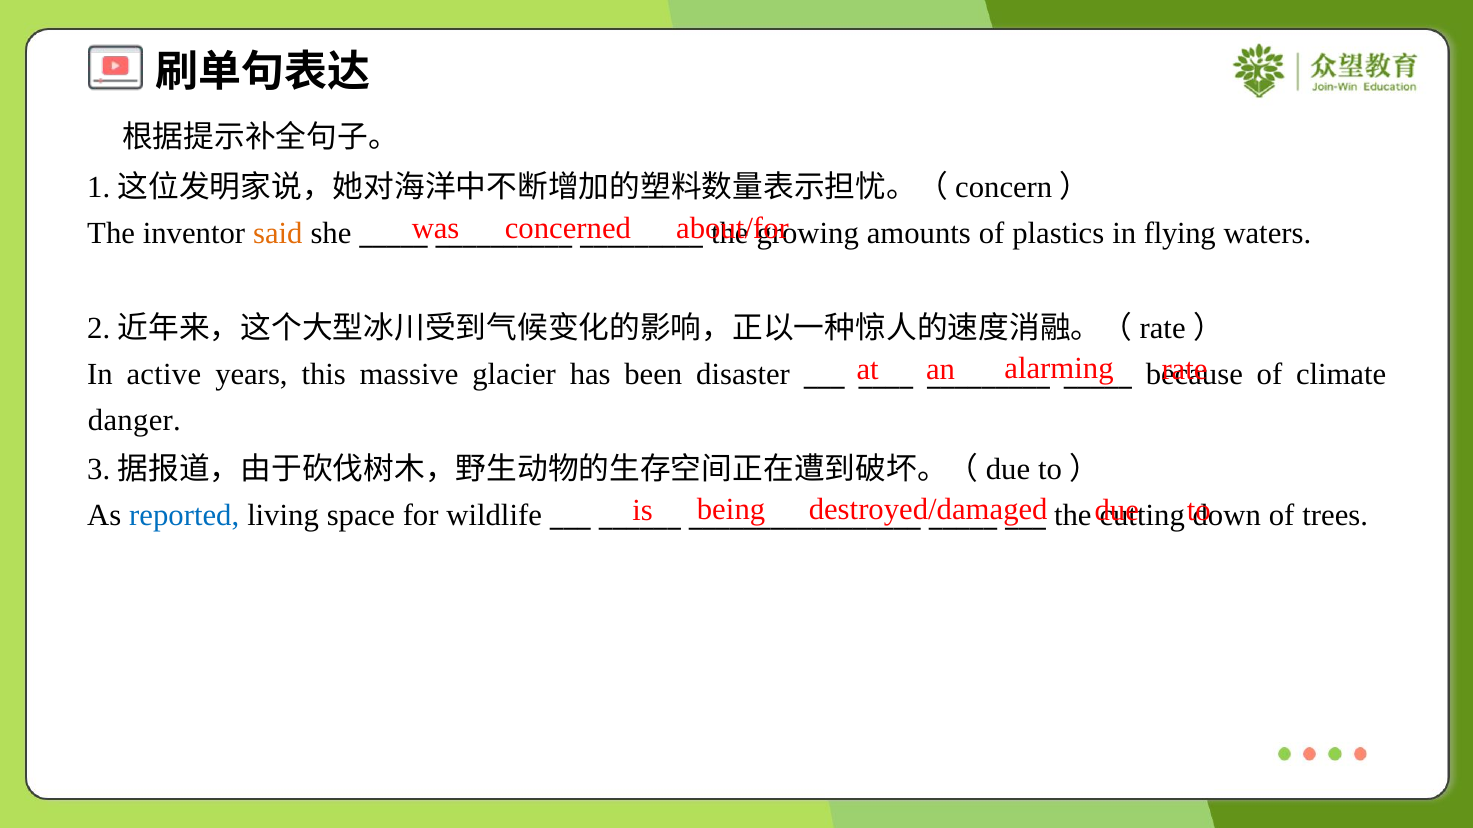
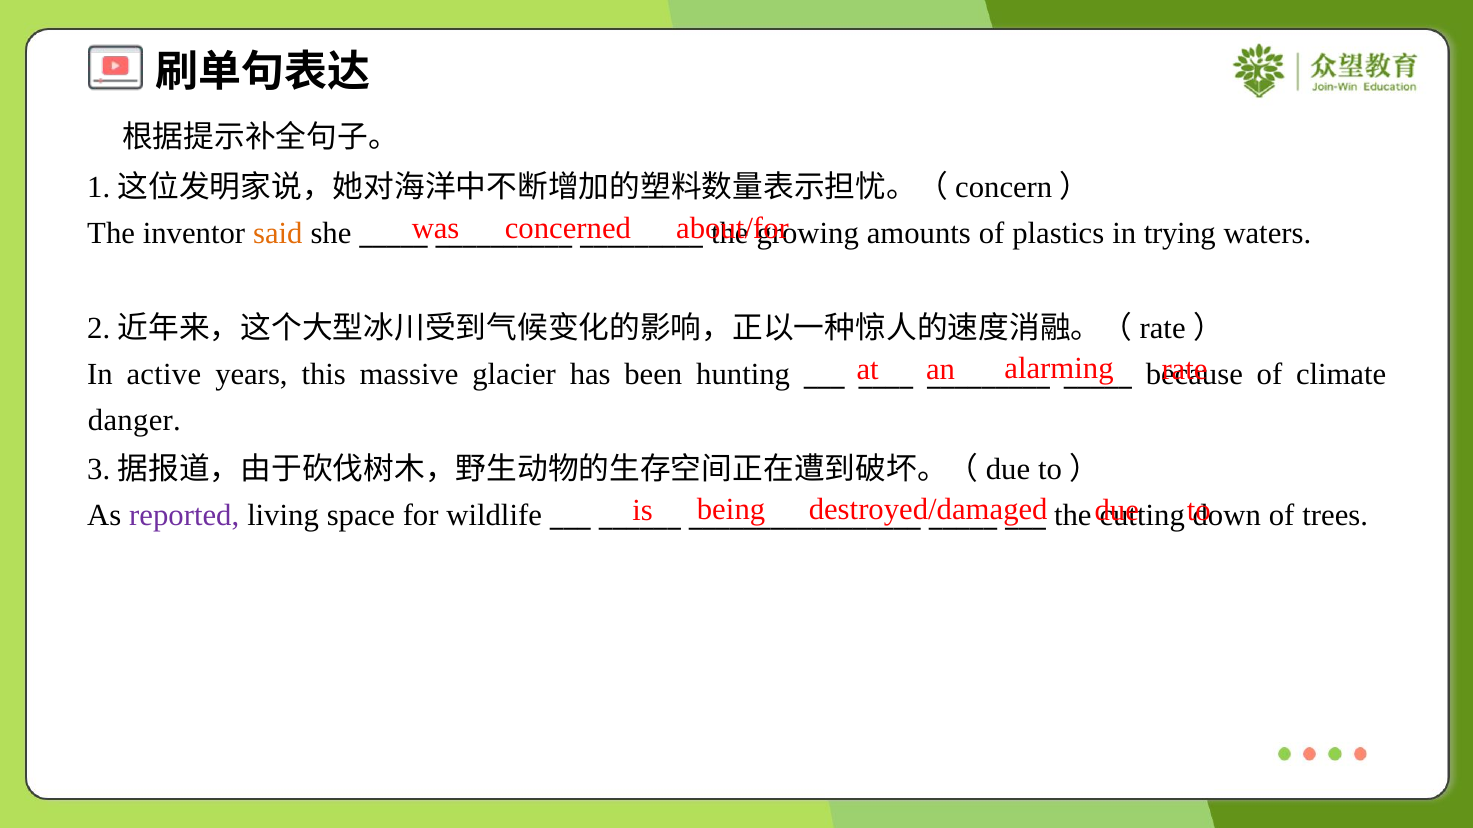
flying: flying -> trying
disaster: disaster -> hunting
reported colour: blue -> purple
